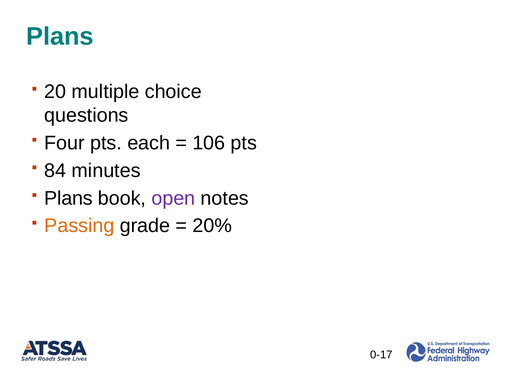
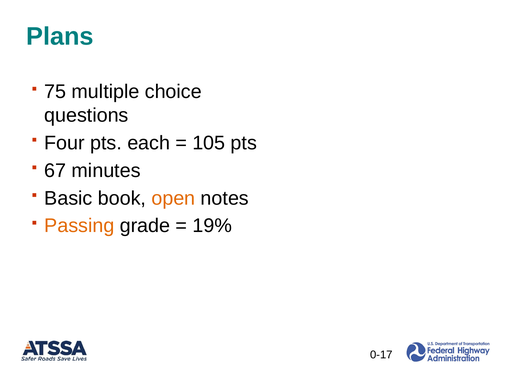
20: 20 -> 75
106: 106 -> 105
84: 84 -> 67
Plans at (68, 198): Plans -> Basic
open colour: purple -> orange
20%: 20% -> 19%
